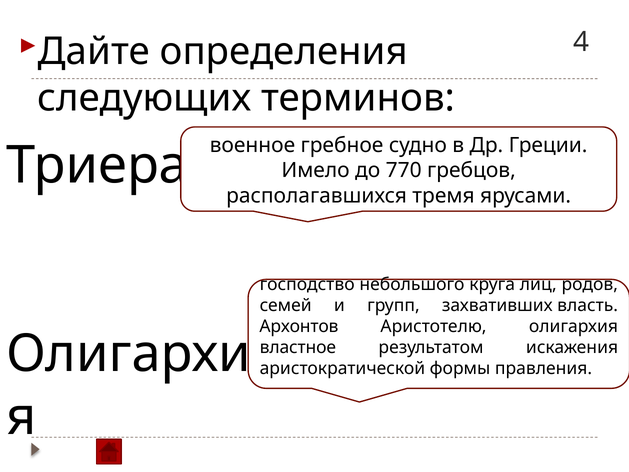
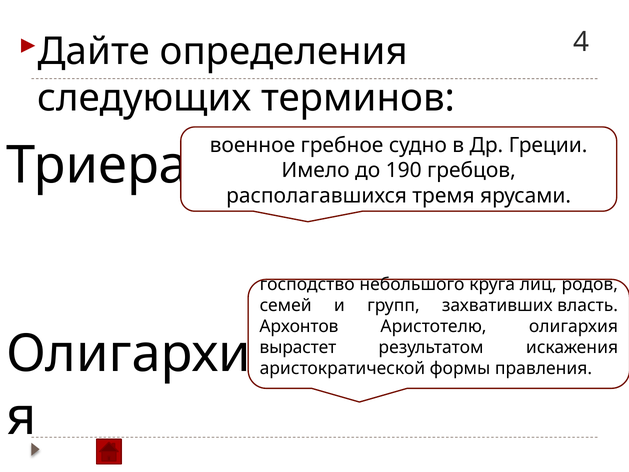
770: 770 -> 190
властное: властное -> вырастет
